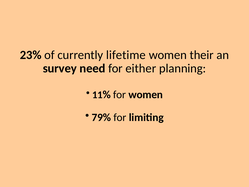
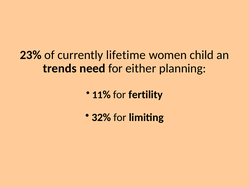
their: their -> child
survey: survey -> trends
for women: women -> fertility
79%: 79% -> 32%
